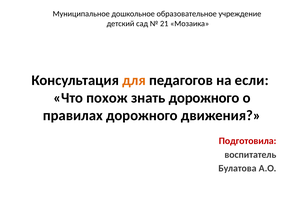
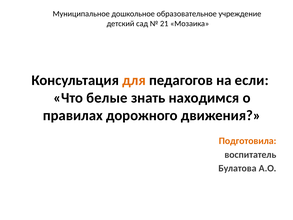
похож: похож -> белые
знать дорожного: дорожного -> находимся
Подготовила colour: red -> orange
